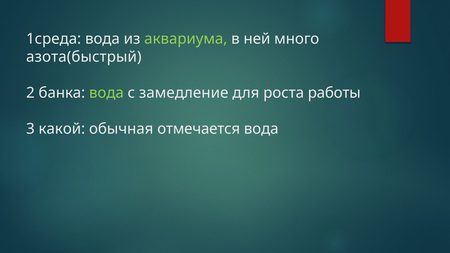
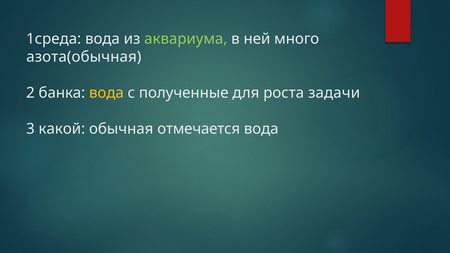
азота(быстрый: азота(быстрый -> азота(обычная
вода at (106, 93) colour: light green -> yellow
замедление: замедление -> полученные
работы: работы -> задачи
